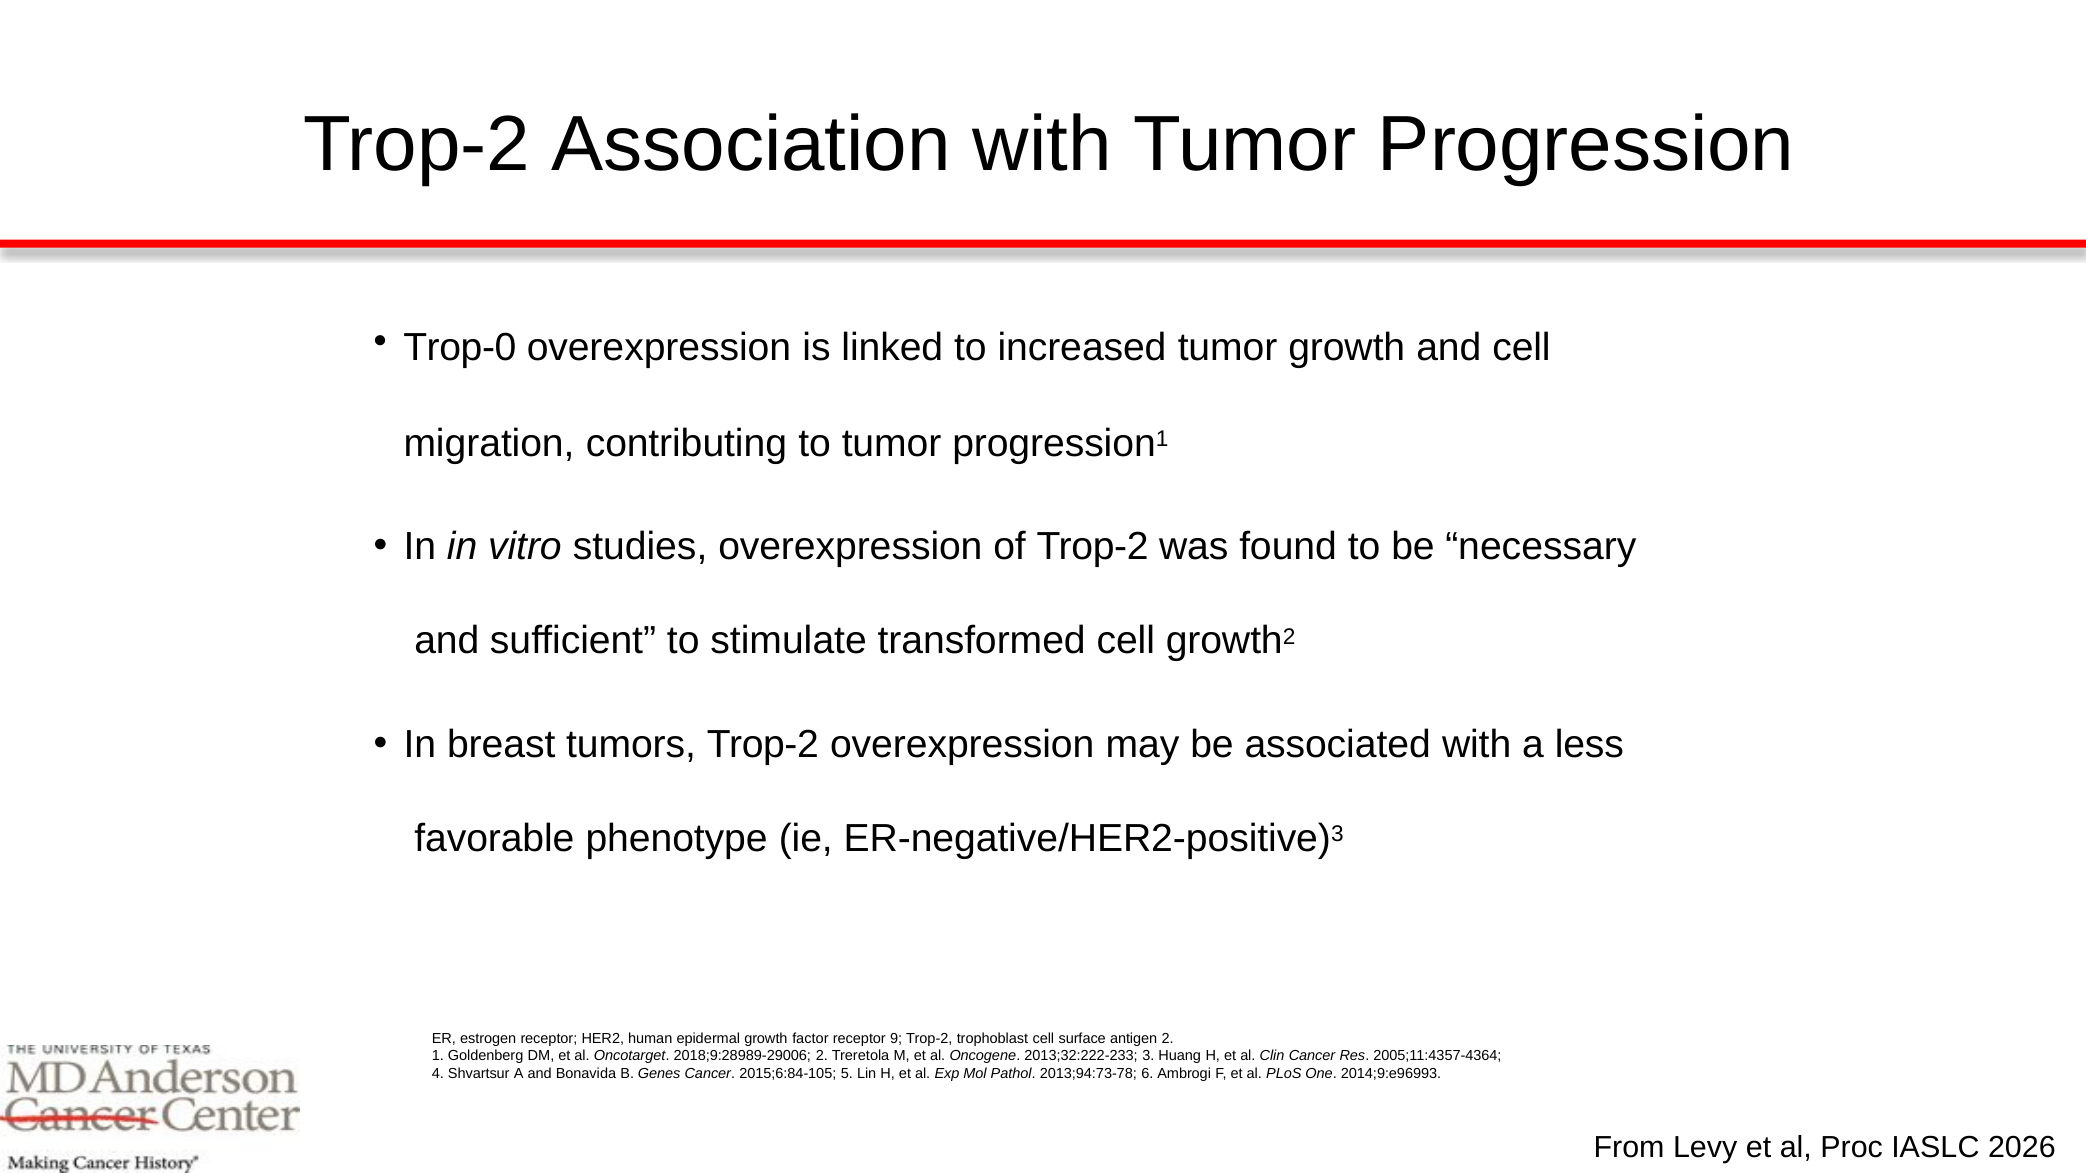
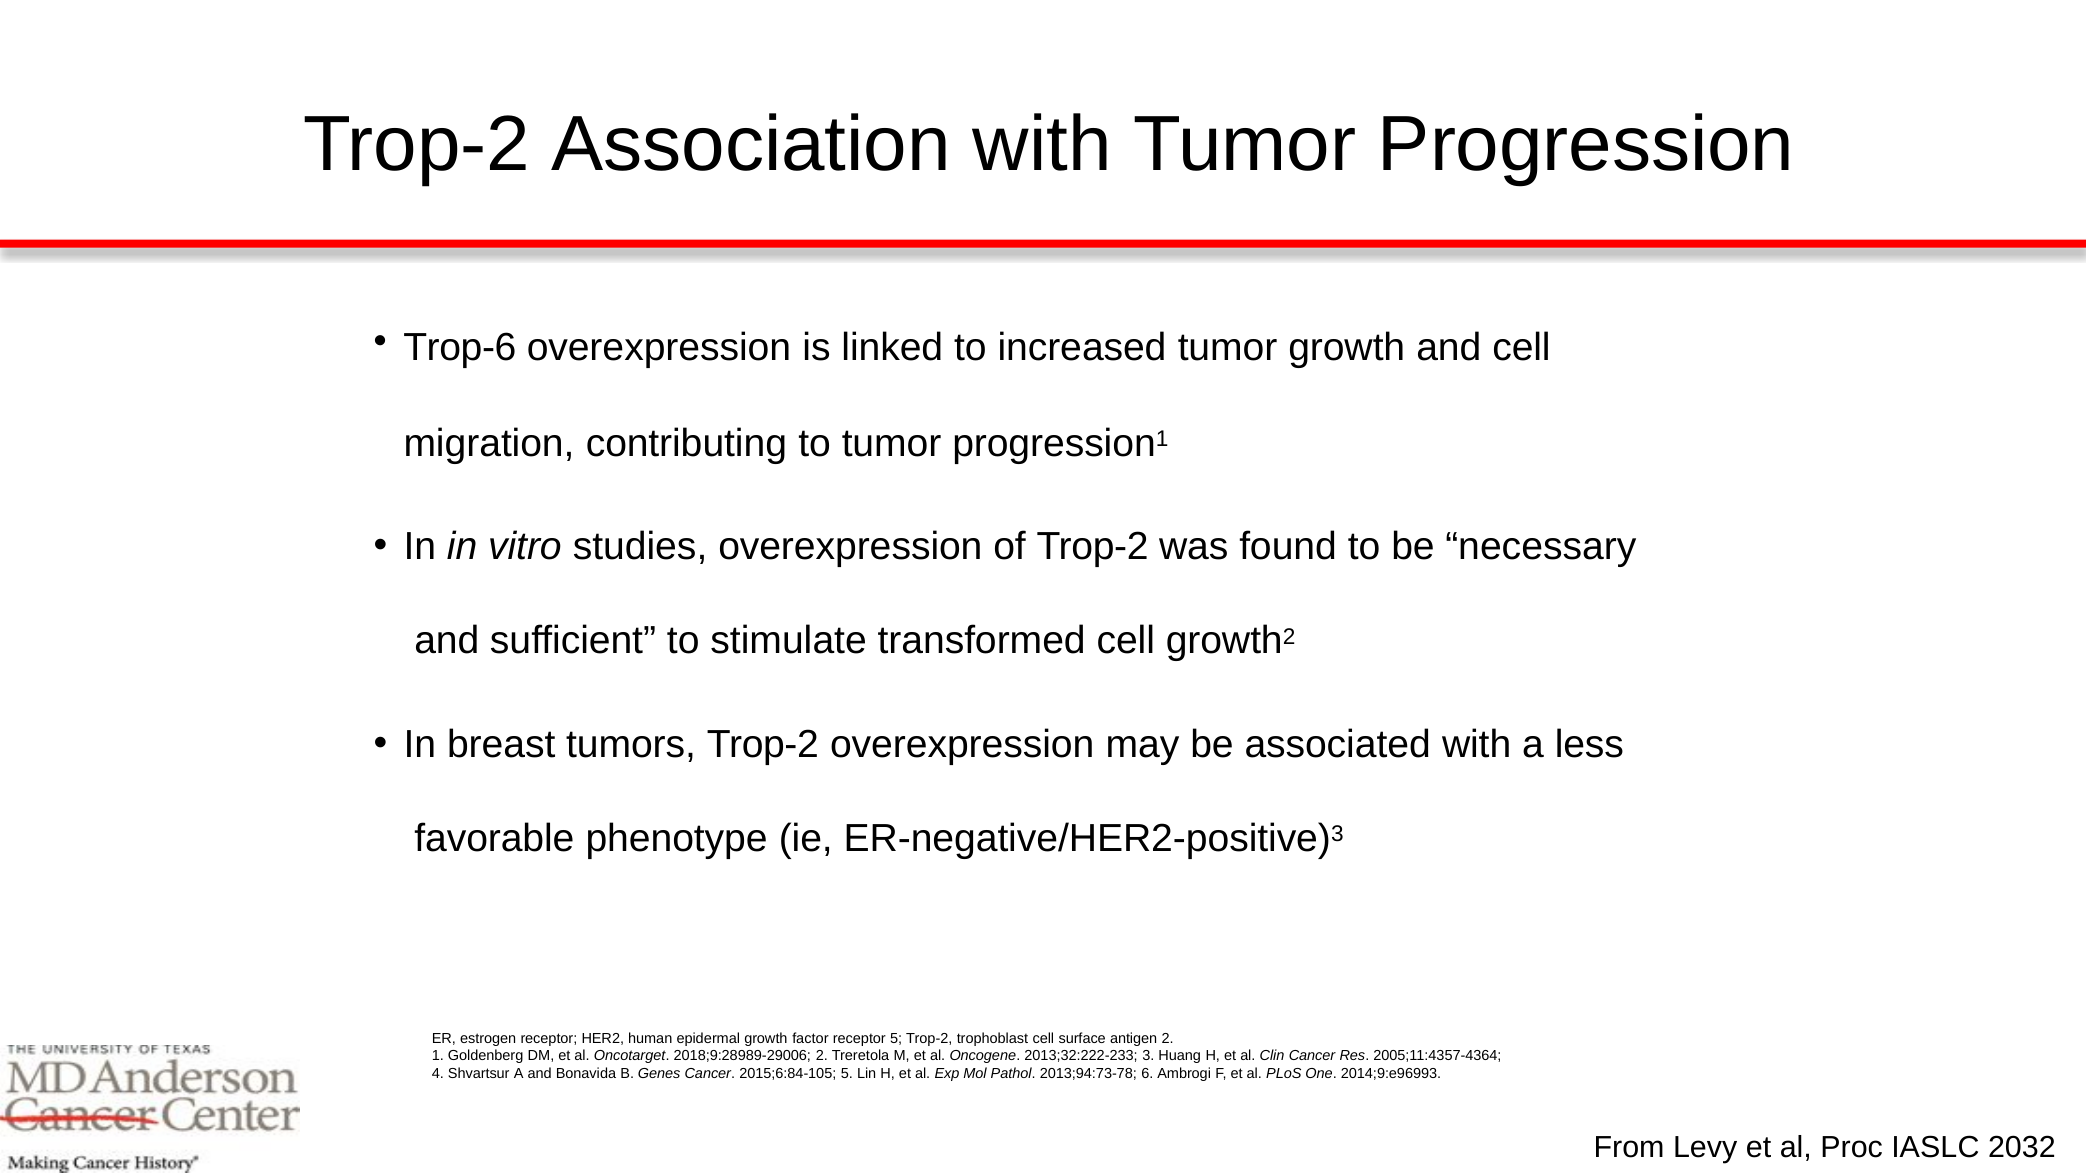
Trop-0: Trop-0 -> Trop-6
receptor 9: 9 -> 5
2026: 2026 -> 2032
